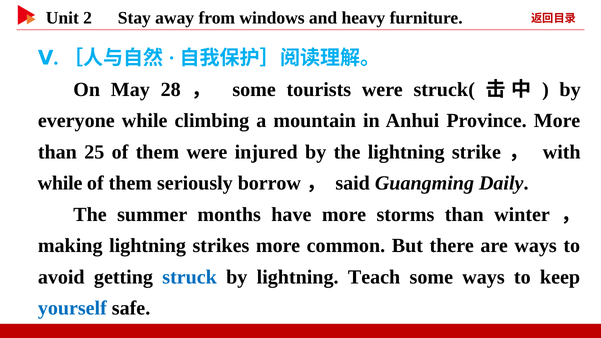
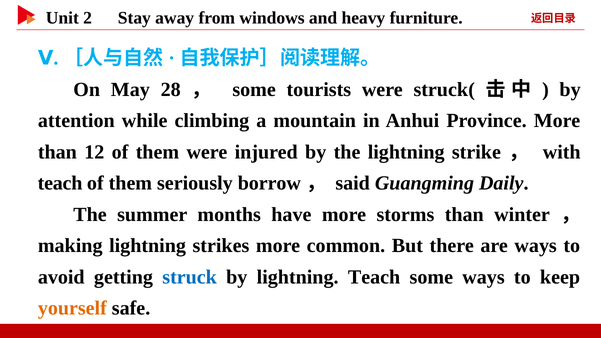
everyone: everyone -> attention
25: 25 -> 12
while at (60, 183): while -> teach
yourself colour: blue -> orange
